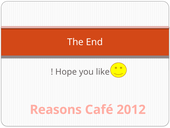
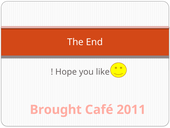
Reasons: Reasons -> Brought
2012: 2012 -> 2011
